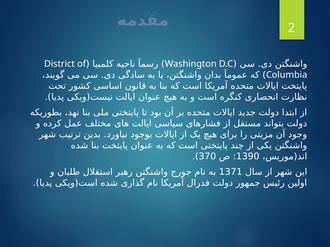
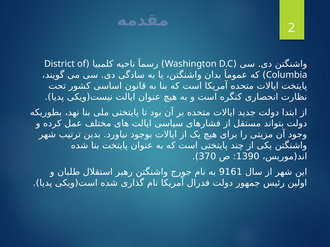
1371: 1371 -> 9161
